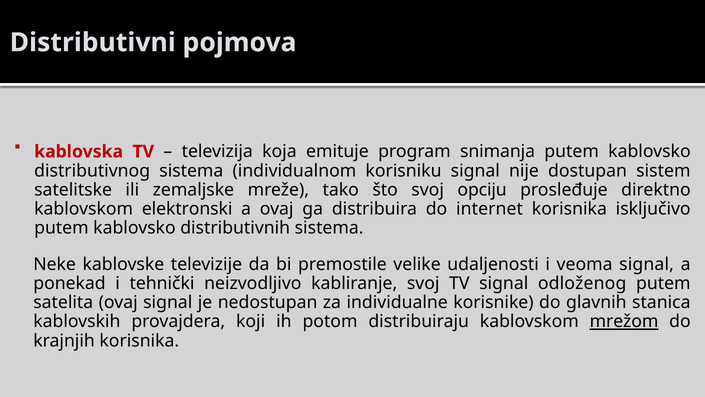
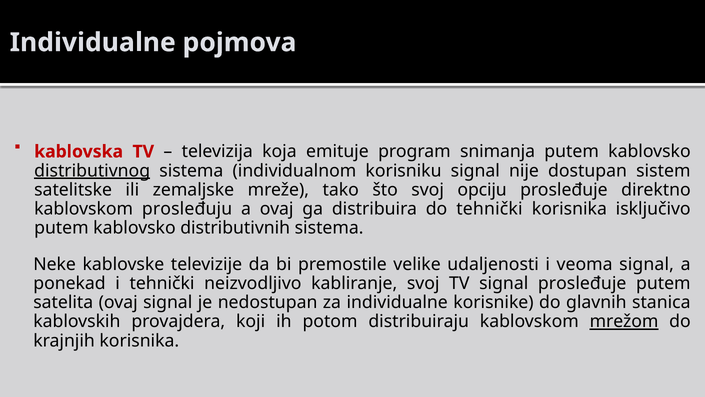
Distributivni at (93, 42): Distributivni -> Individualne
distributivnog underline: none -> present
elektronski: elektronski -> prosleđuju
do internet: internet -> tehnički
signal odloženog: odloženog -> prosleđuje
